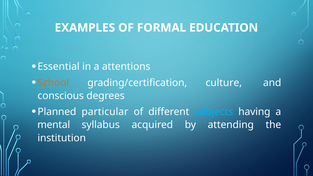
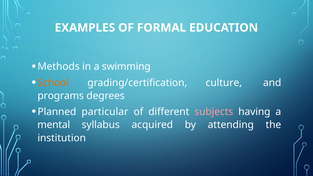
Essential: Essential -> Methods
attentions: attentions -> swimming
conscious: conscious -> programs
subjects colour: light blue -> pink
